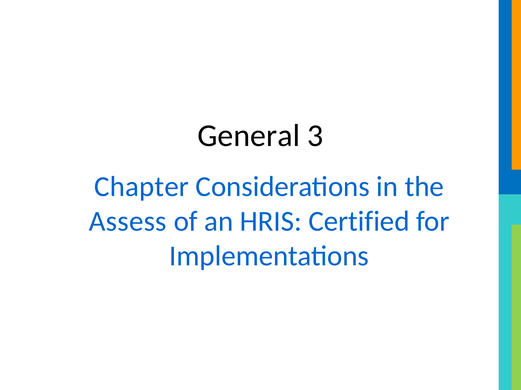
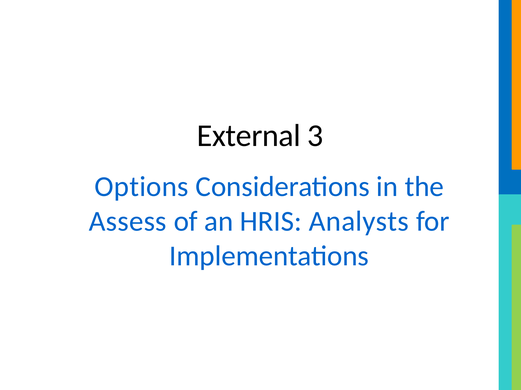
General: General -> External
Chapter: Chapter -> Options
Certified: Certified -> Analysts
